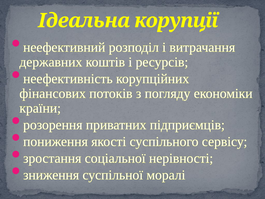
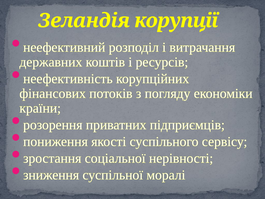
Ідеальна: Ідеальна -> Зеландія
